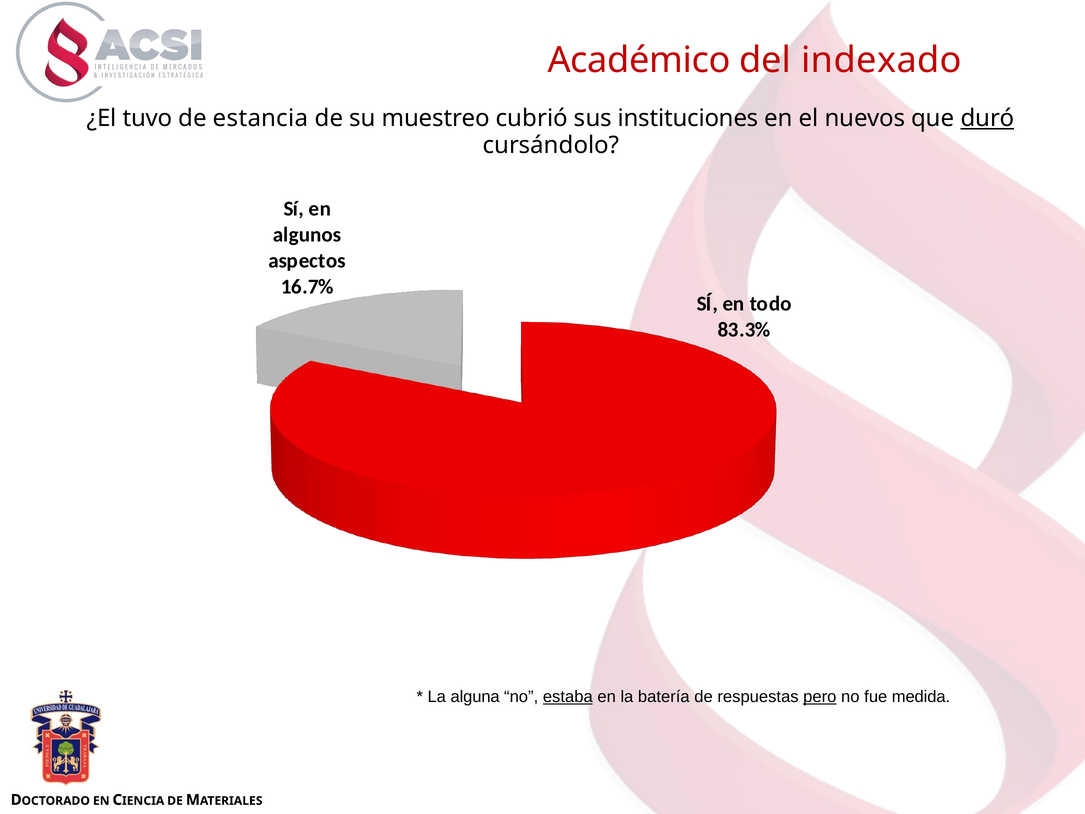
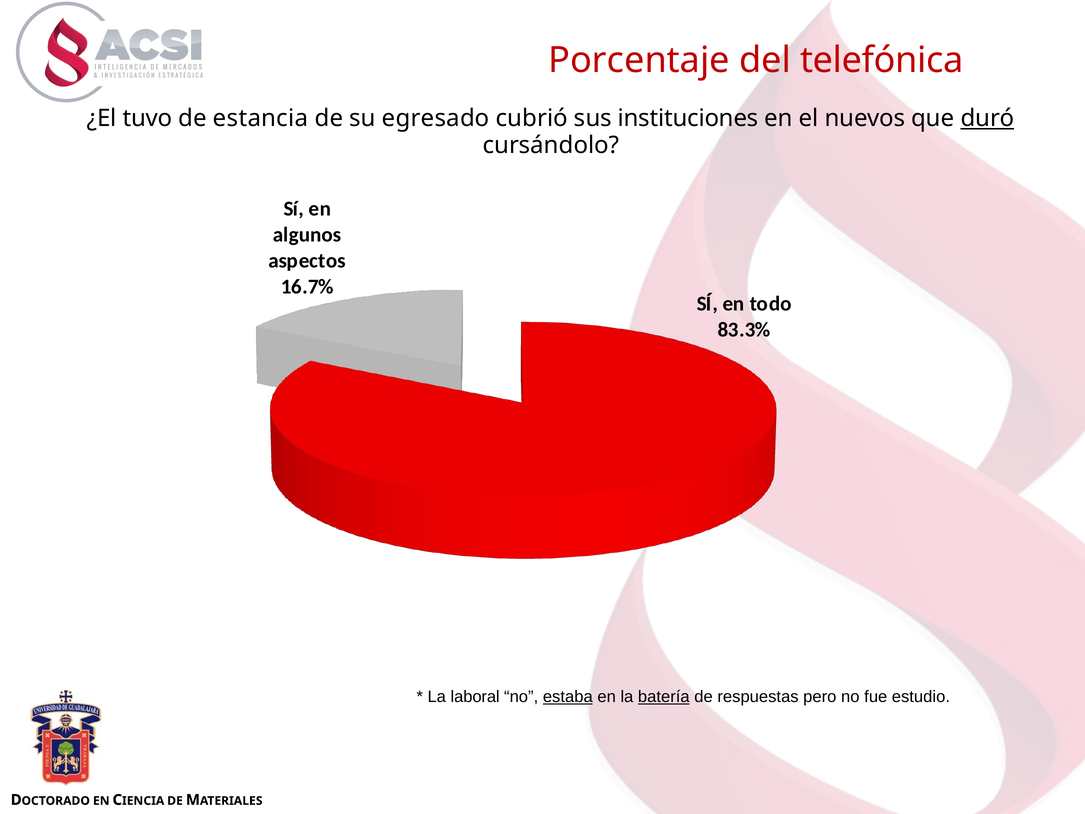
Académico: Académico -> Porcentaje
indexado: indexado -> telefónica
muestreo: muestreo -> egresado
alguna: alguna -> laboral
batería underline: none -> present
pero underline: present -> none
medida: medida -> estudio
